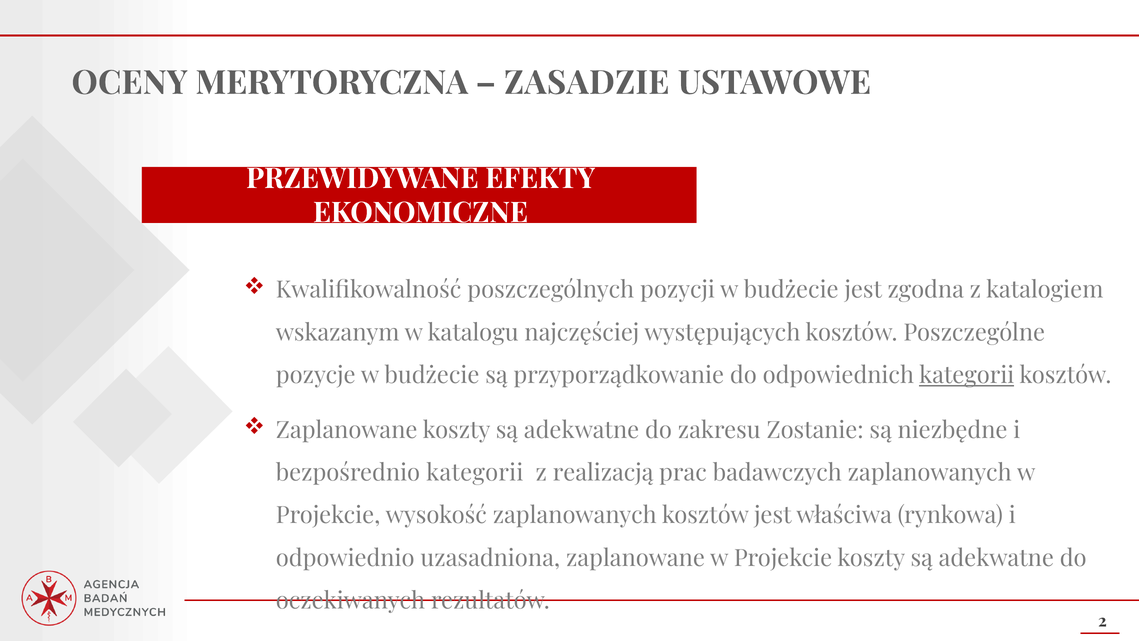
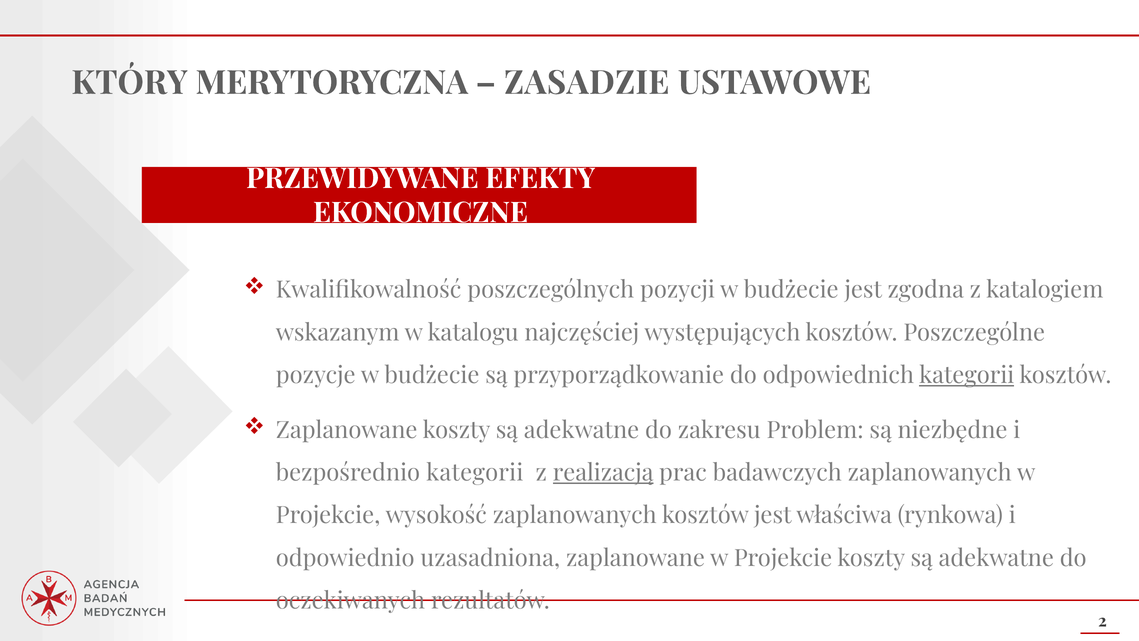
OCENY: OCENY -> KTÓRY
Zostanie: Zostanie -> Problem
realizacją underline: none -> present
